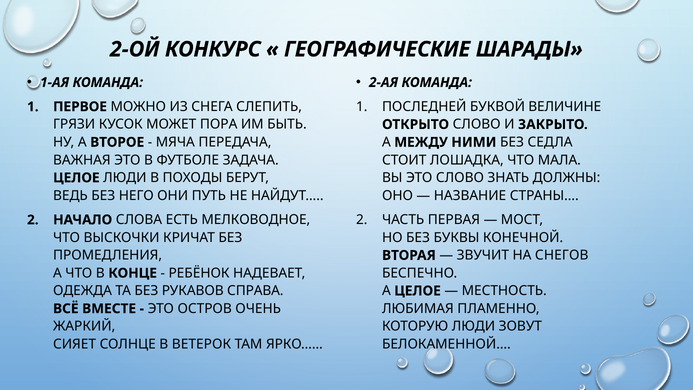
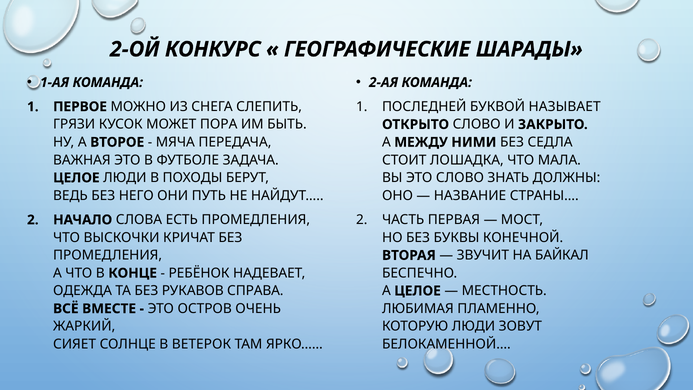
ВЕЛИЧИНЕ: ВЕЛИЧИНЕ -> НАЗЫВАЕТ
ЕСТЬ МЕЛКОВОДНОЕ: МЕЛКОВОДНОЕ -> ПРОМЕДЛЕНИЯ
СНЕГОВ: СНЕГОВ -> БАЙКАЛ
